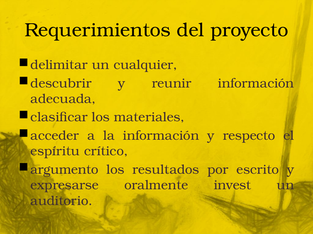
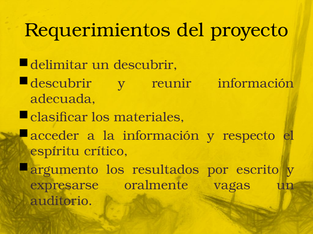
un cualquier: cualquier -> descubrir
invest: invest -> vagas
